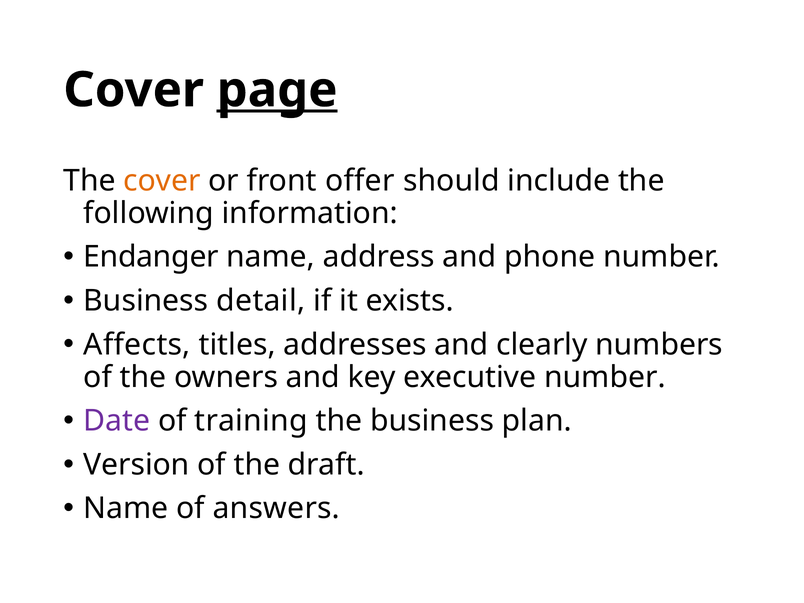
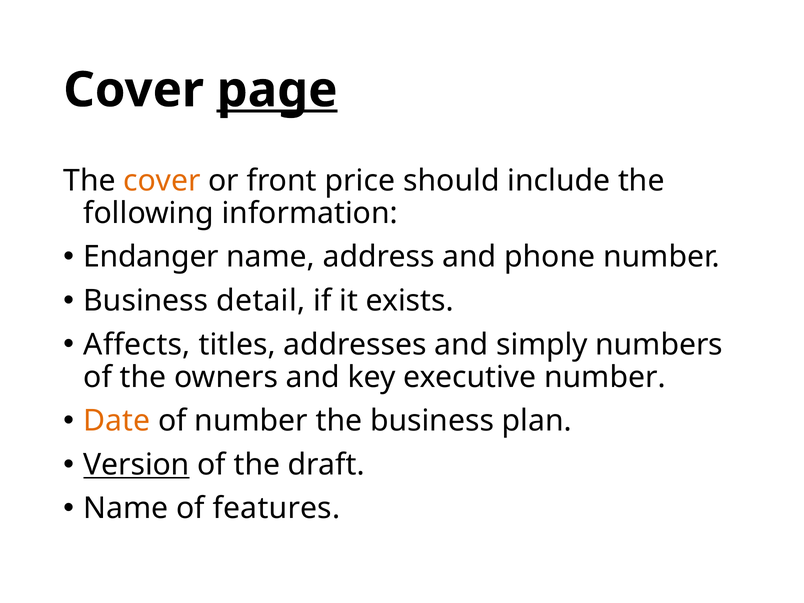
offer: offer -> price
clearly: clearly -> simply
Date colour: purple -> orange
of training: training -> number
Version underline: none -> present
answers: answers -> features
